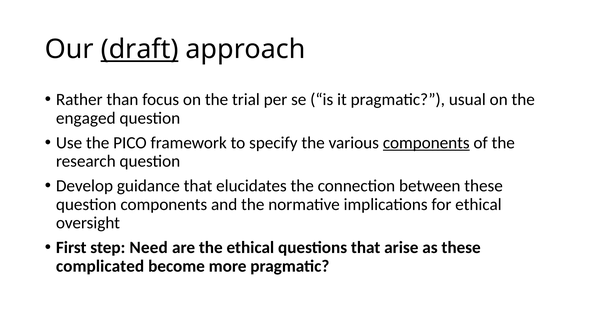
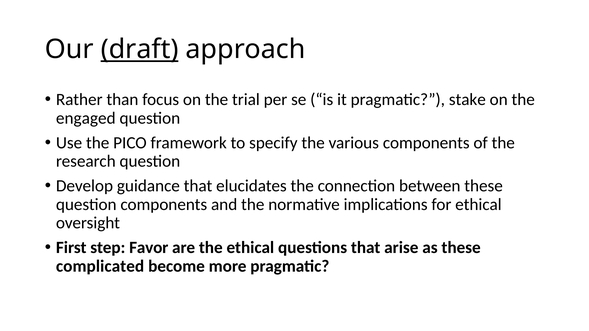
usual: usual -> stake
components at (426, 143) underline: present -> none
Need: Need -> Favor
